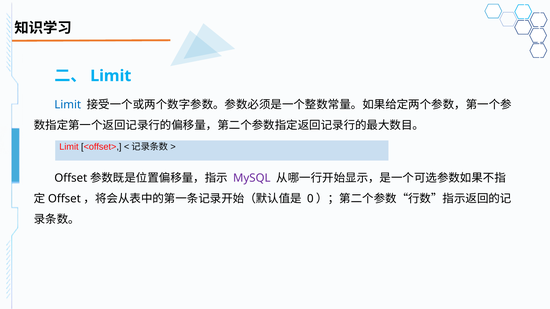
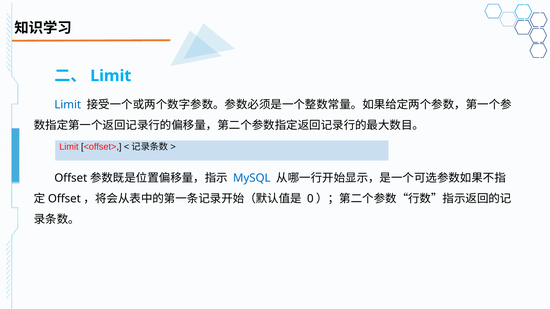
MySQL colour: purple -> blue
